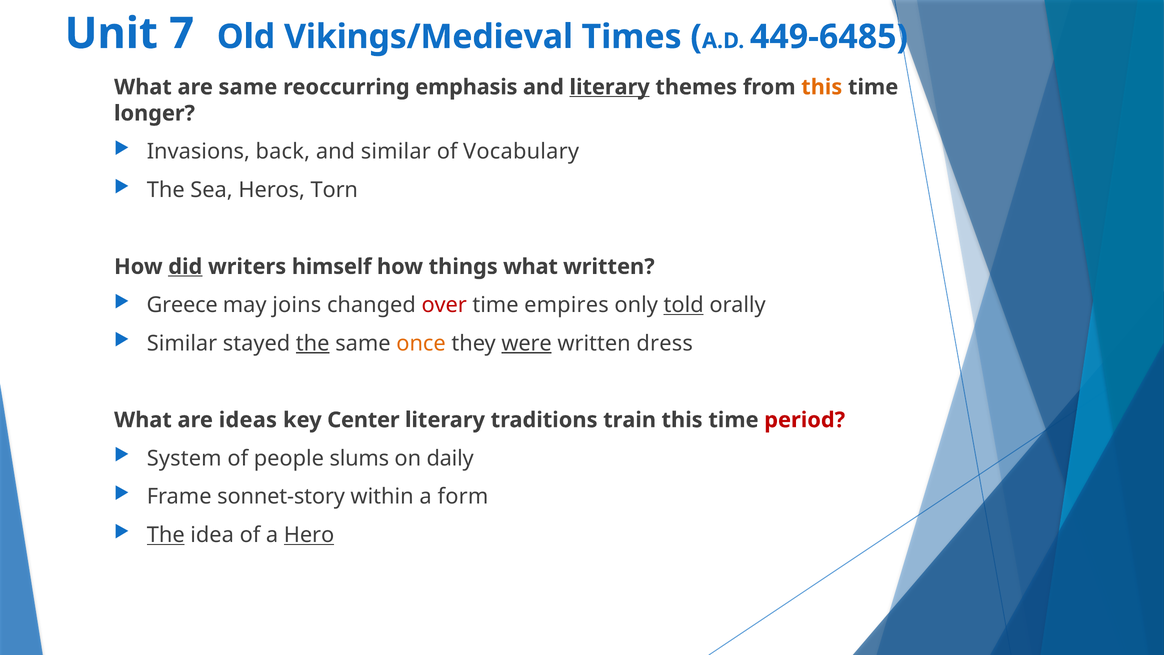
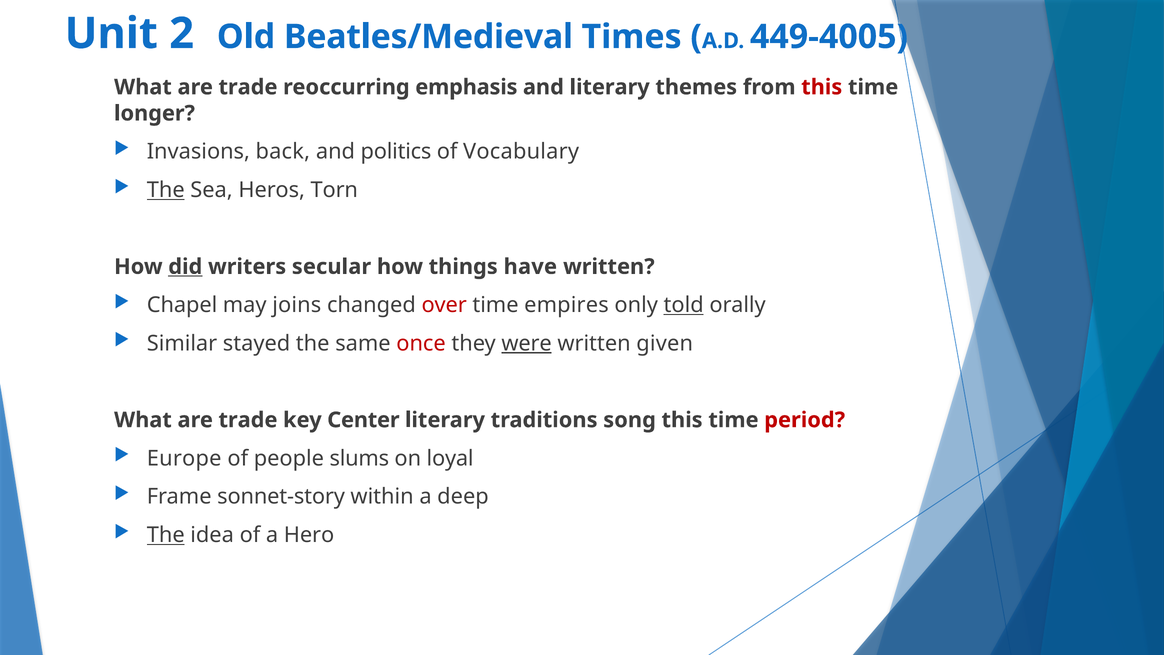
7: 7 -> 2
Vikings/Medieval: Vikings/Medieval -> Beatles/Medieval
449-6485: 449-6485 -> 449-4005
same at (248, 87): same -> trade
literary at (610, 87) underline: present -> none
this at (822, 87) colour: orange -> red
and similar: similar -> politics
The at (166, 190) underline: none -> present
himself: himself -> secular
things what: what -> have
Greece: Greece -> Chapel
the at (313, 343) underline: present -> none
once colour: orange -> red
dress: dress -> given
ideas at (248, 420): ideas -> trade
train: train -> song
System: System -> Europe
daily: daily -> loyal
form: form -> deep
Hero underline: present -> none
